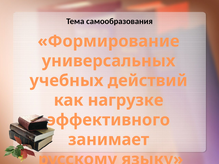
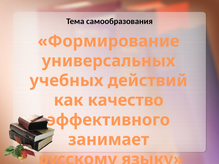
нагрузке: нагрузке -> качество
